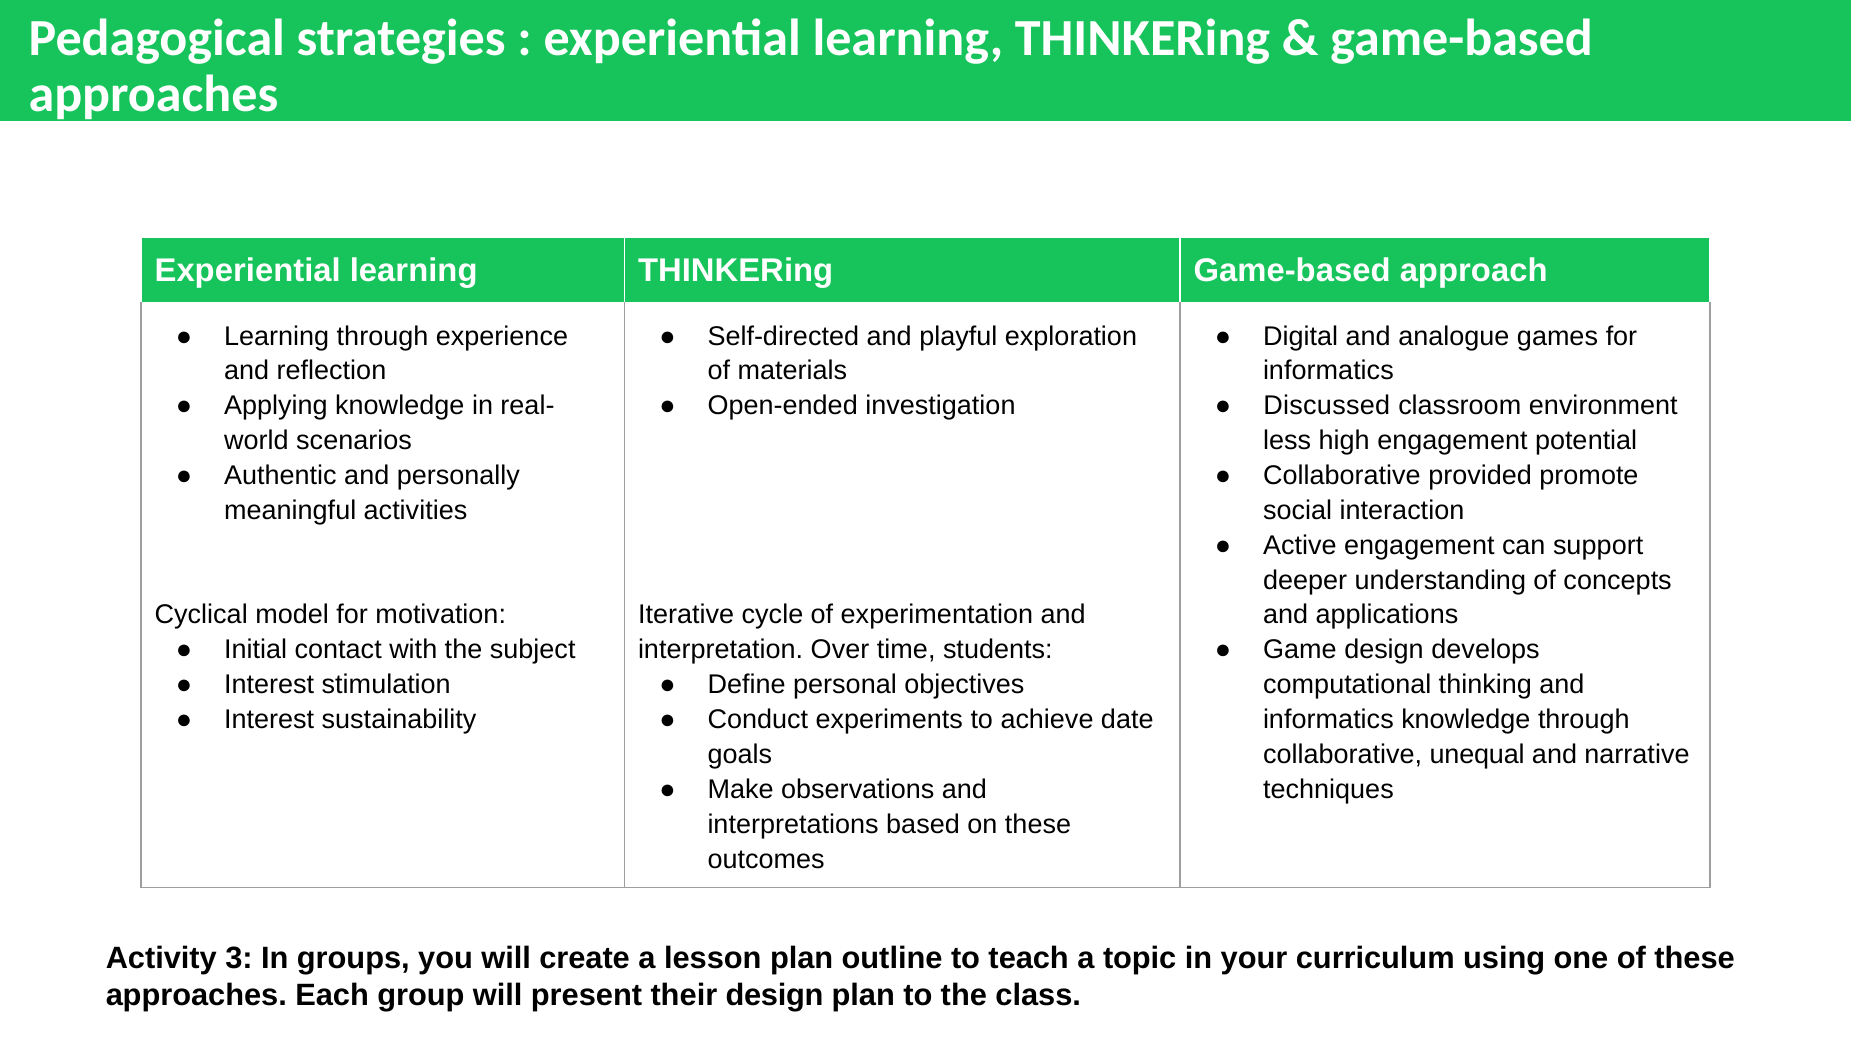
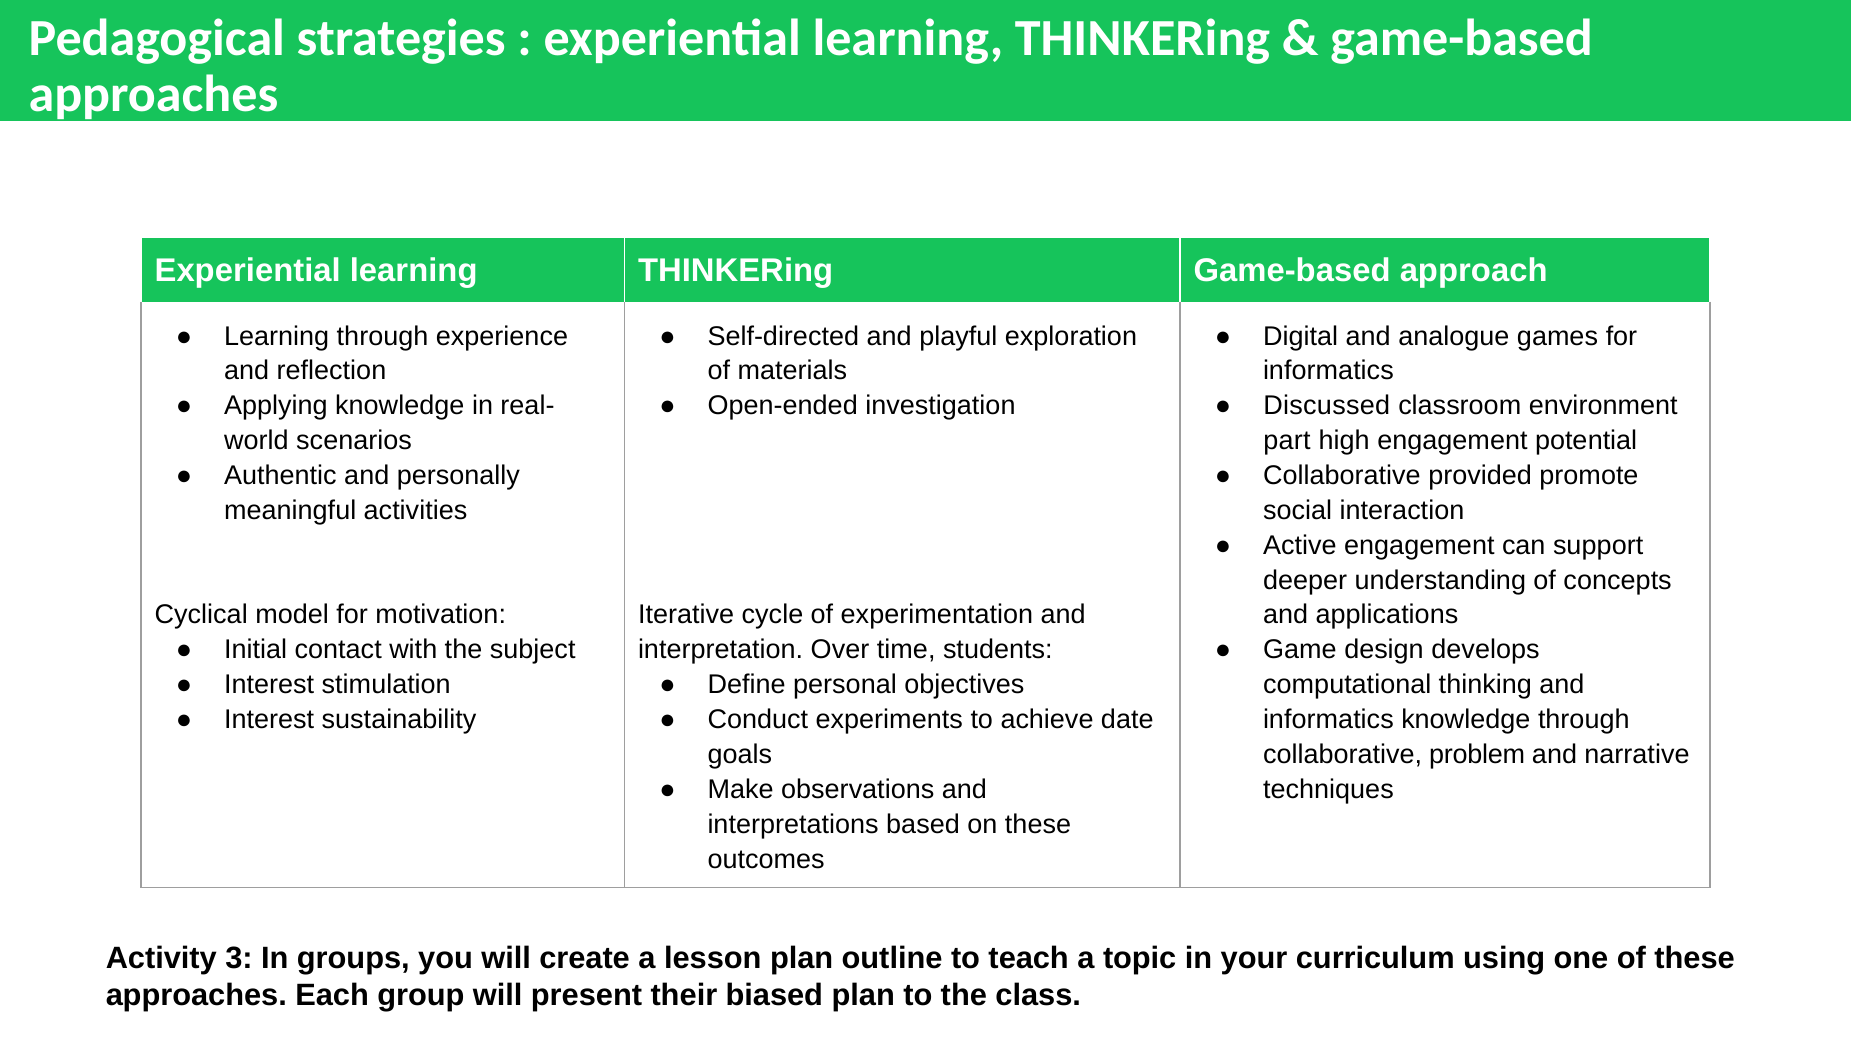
less: less -> part
unequal: unequal -> problem
their design: design -> biased
